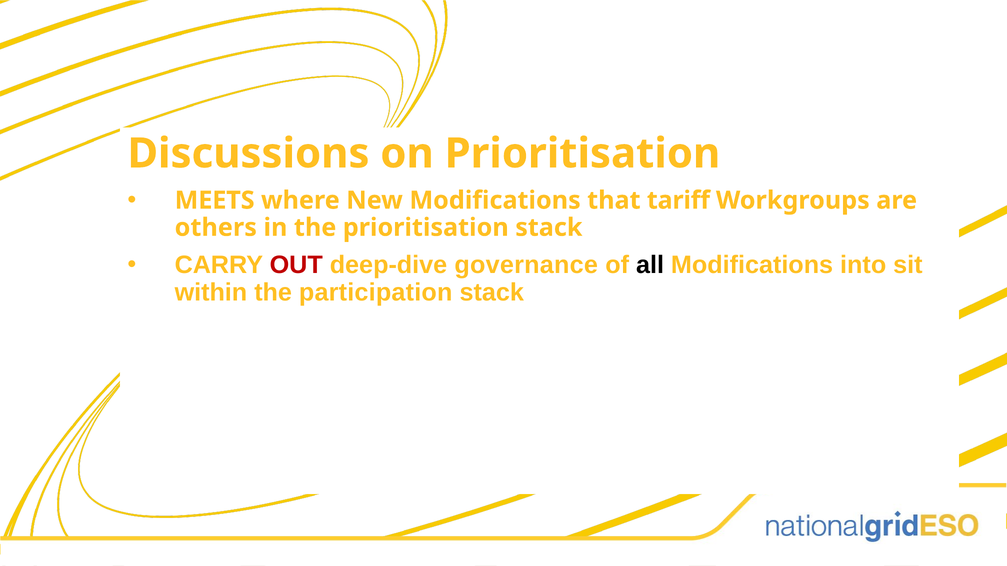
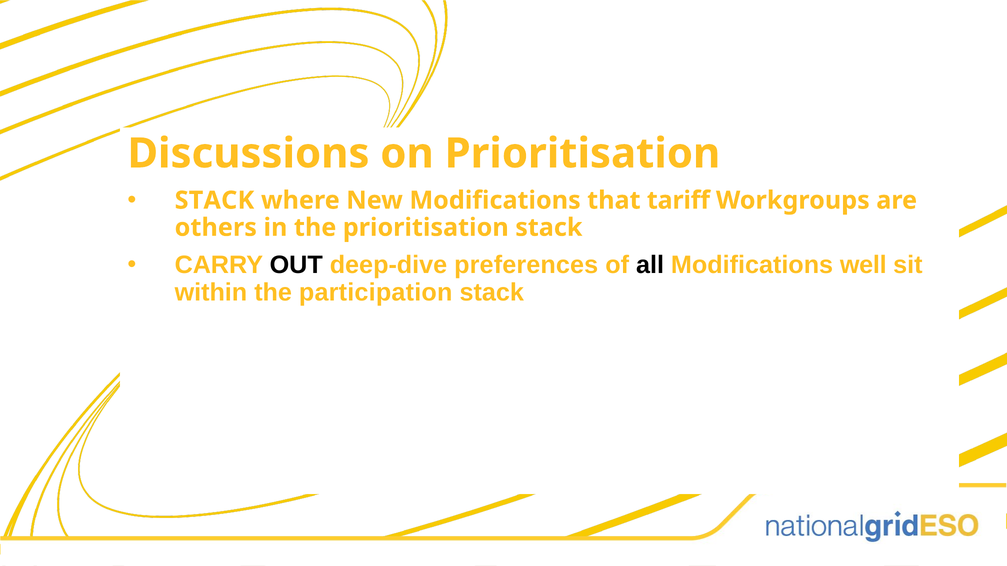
MEETS at (215, 201): MEETS -> STACK
OUT colour: red -> black
governance: governance -> preferences
into: into -> well
